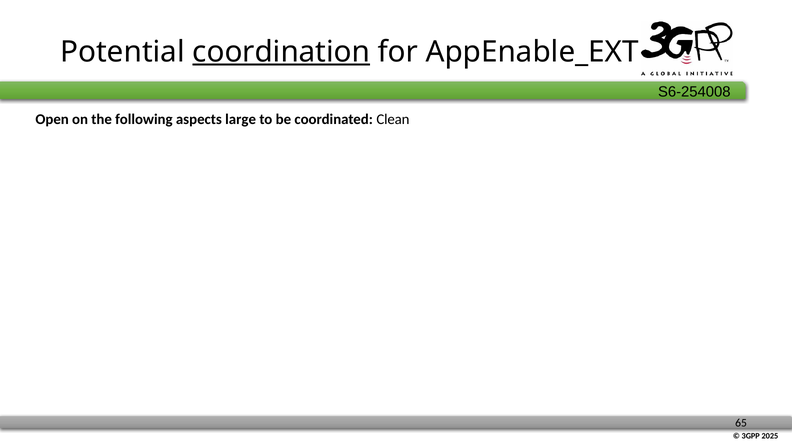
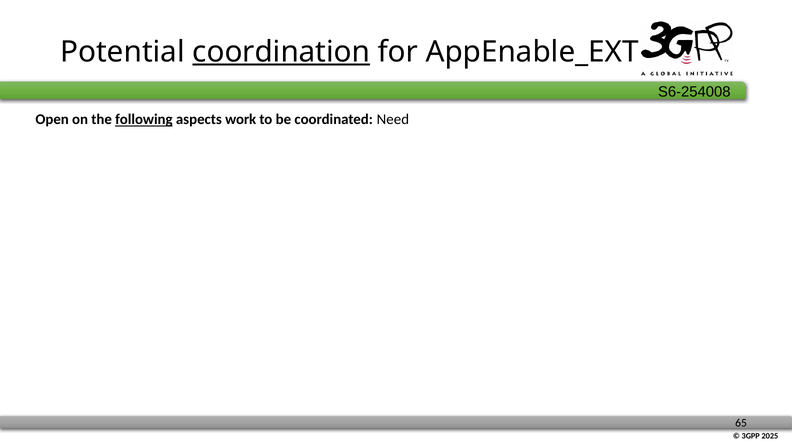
following underline: none -> present
large: large -> work
Clean: Clean -> Need
